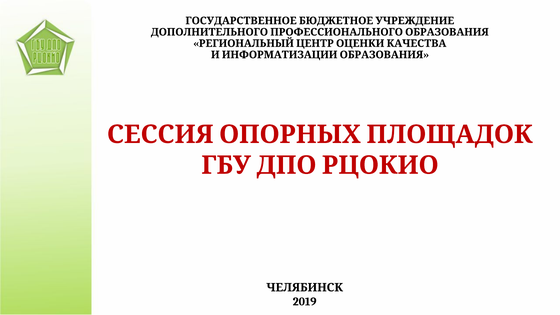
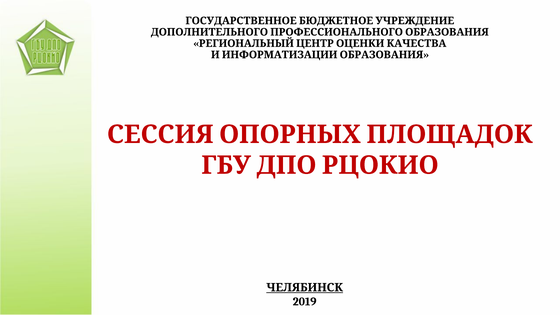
ЧЕЛЯБИНСК underline: none -> present
